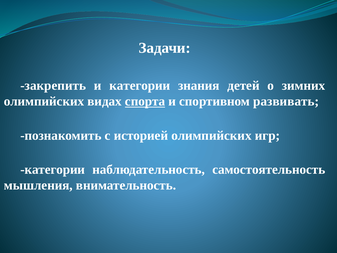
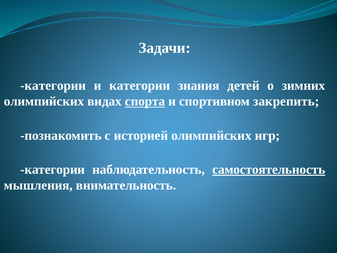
закрепить at (53, 86): закрепить -> категории
развивать: развивать -> закрепить
самостоятельность underline: none -> present
